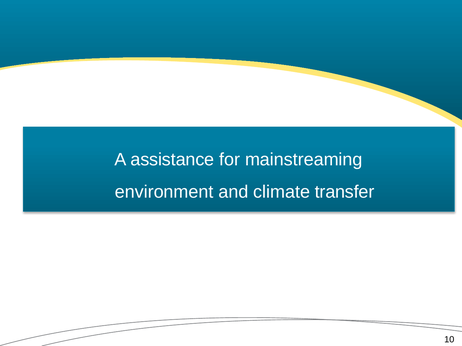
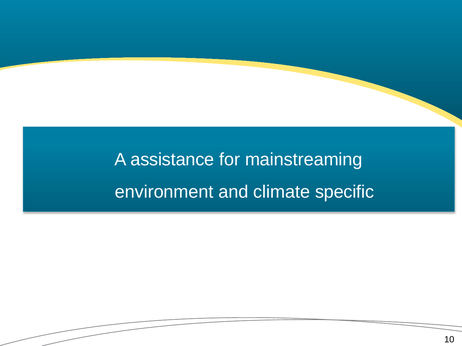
transfer: transfer -> specific
